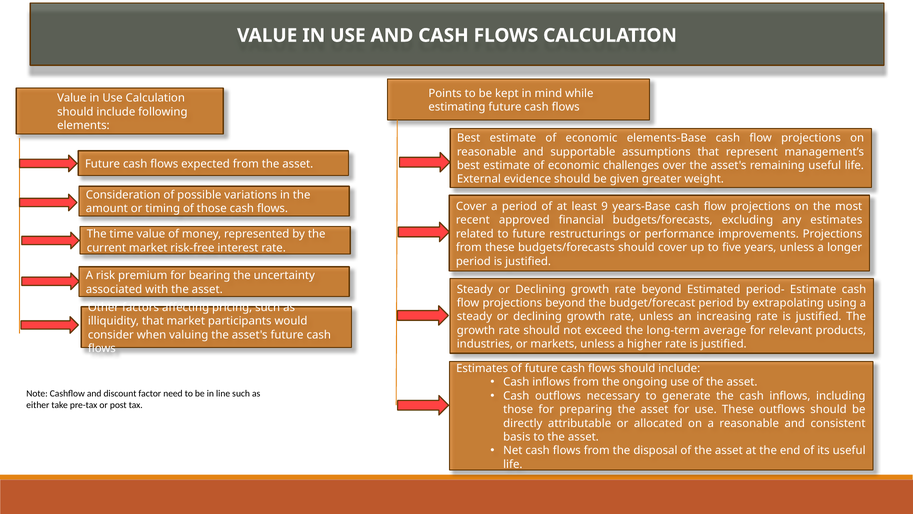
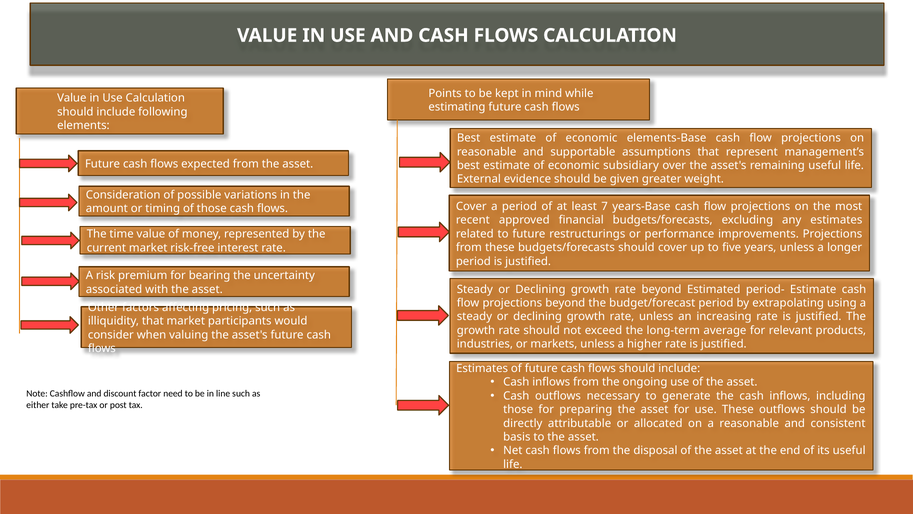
challenges: challenges -> subsidiary
9: 9 -> 7
